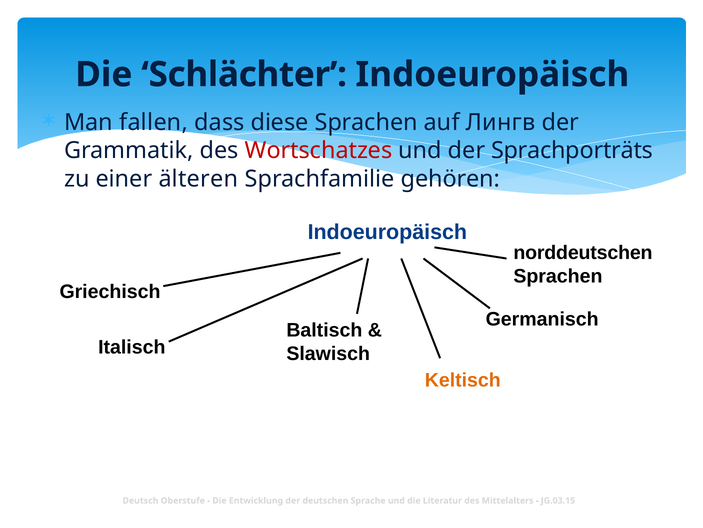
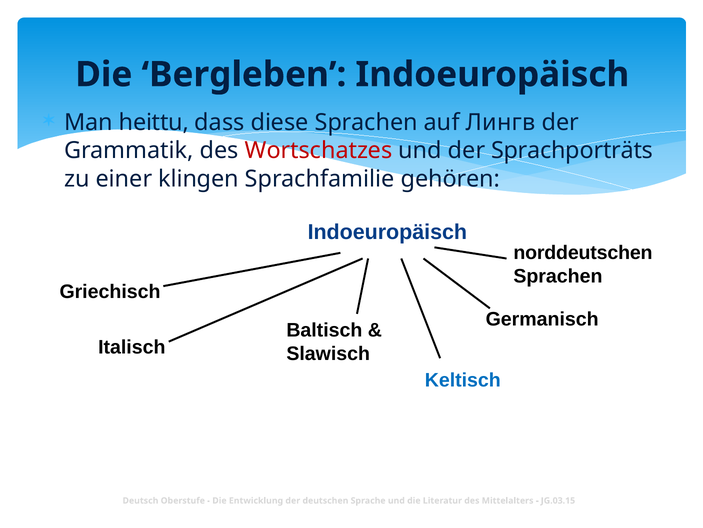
Schlächter: Schlächter -> Bergleben
fallen: fallen -> heittu
älteren: älteren -> klingen
Keltisch colour: orange -> blue
